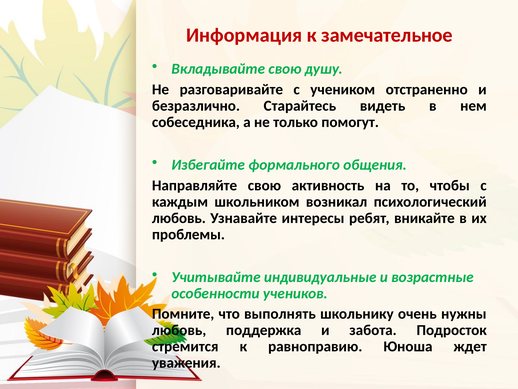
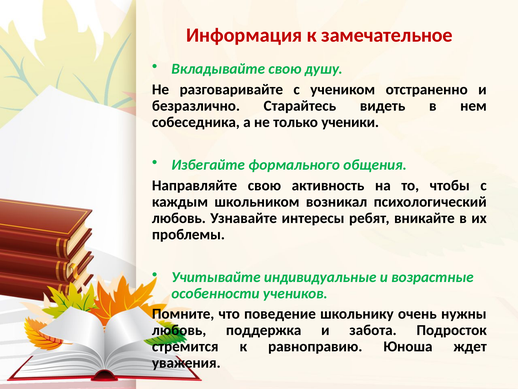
помогут: помогут -> ученики
выполнять: выполнять -> поведение
